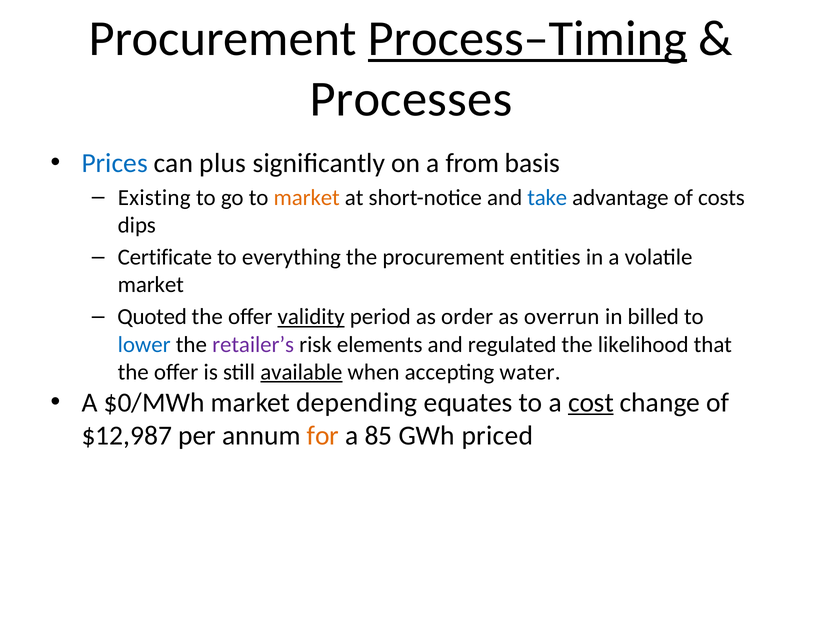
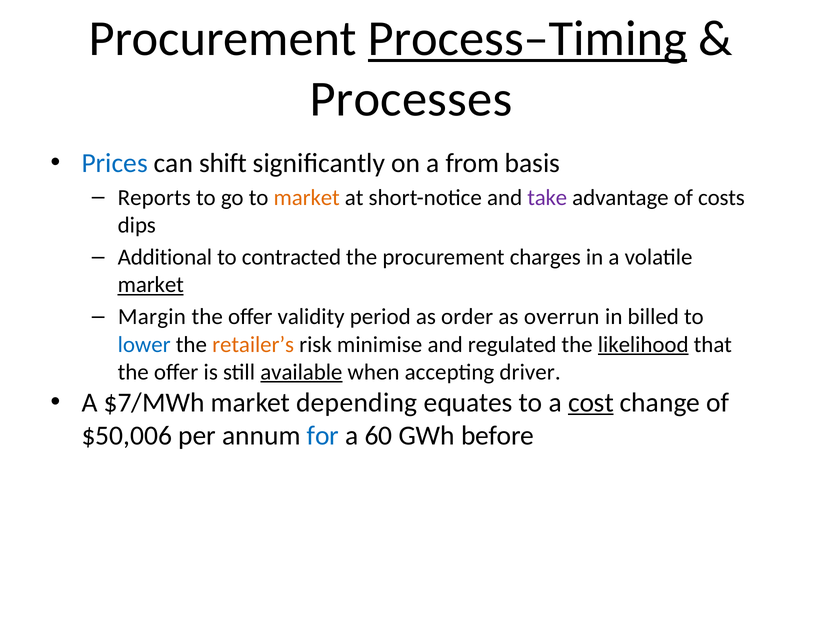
plus: plus -> shift
Existing: Existing -> Reports
take colour: blue -> purple
Certificate: Certificate -> Additional
everything: everything -> contracted
entities: entities -> charges
market at (151, 285) underline: none -> present
Quoted: Quoted -> Margin
validity underline: present -> none
retailer’s colour: purple -> orange
elements: elements -> minimise
likelihood underline: none -> present
water: water -> driver
$0/MWh: $0/MWh -> $7/MWh
$12,987: $12,987 -> $50,006
for colour: orange -> blue
85: 85 -> 60
priced: priced -> before
